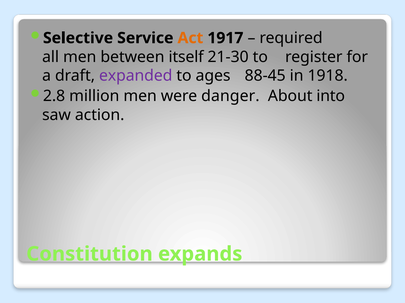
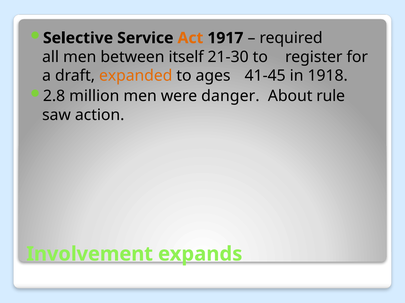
expanded colour: purple -> orange
88-45: 88-45 -> 41-45
into: into -> rule
Constitution: Constitution -> Involvement
